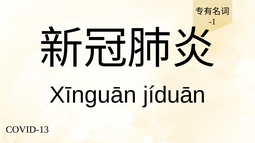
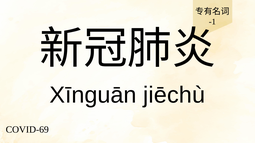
jíduān: jíduān -> jiēchù
COVID-13: COVID-13 -> COVID-69
